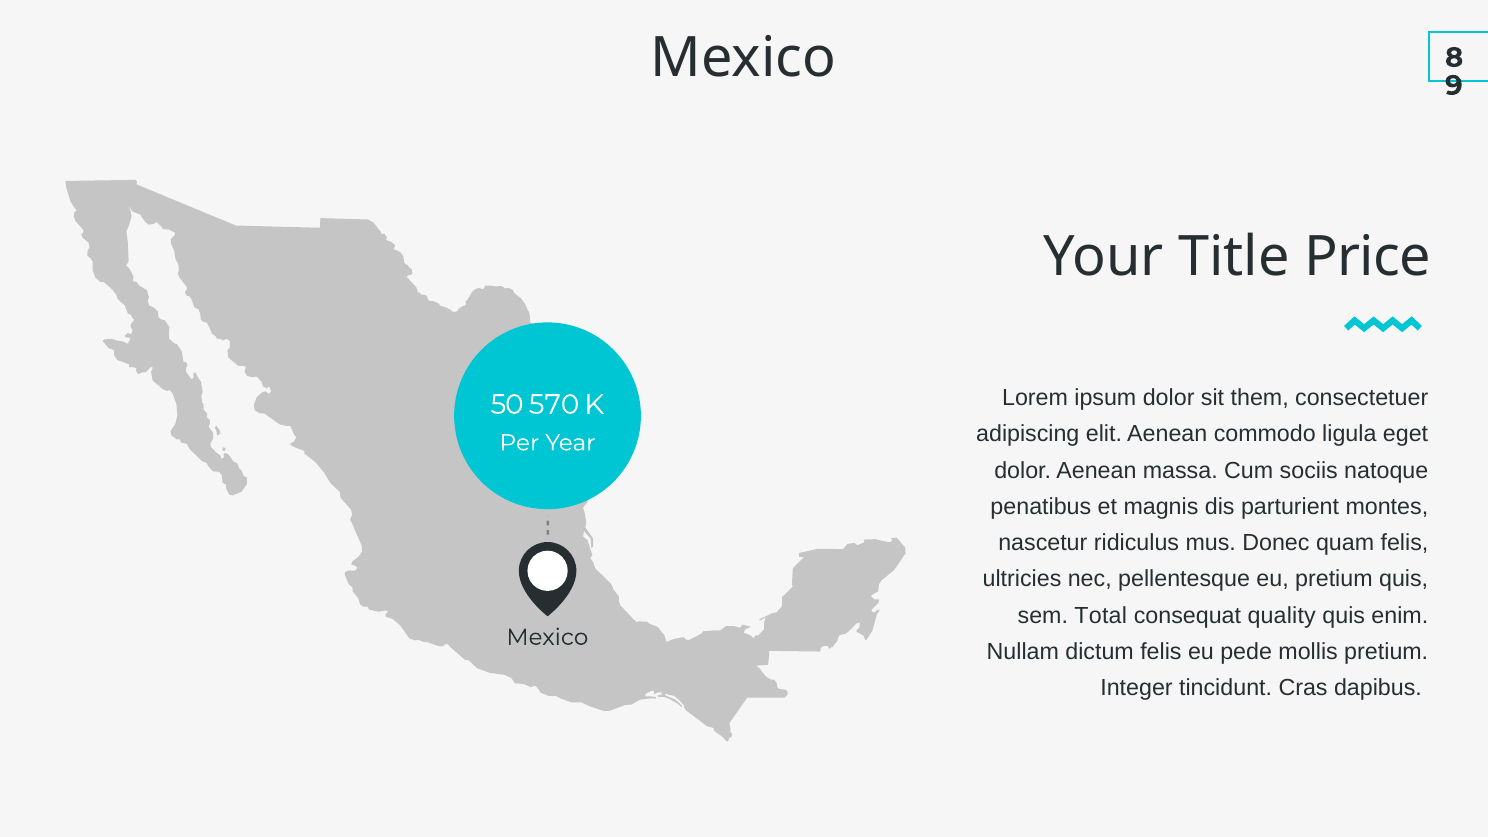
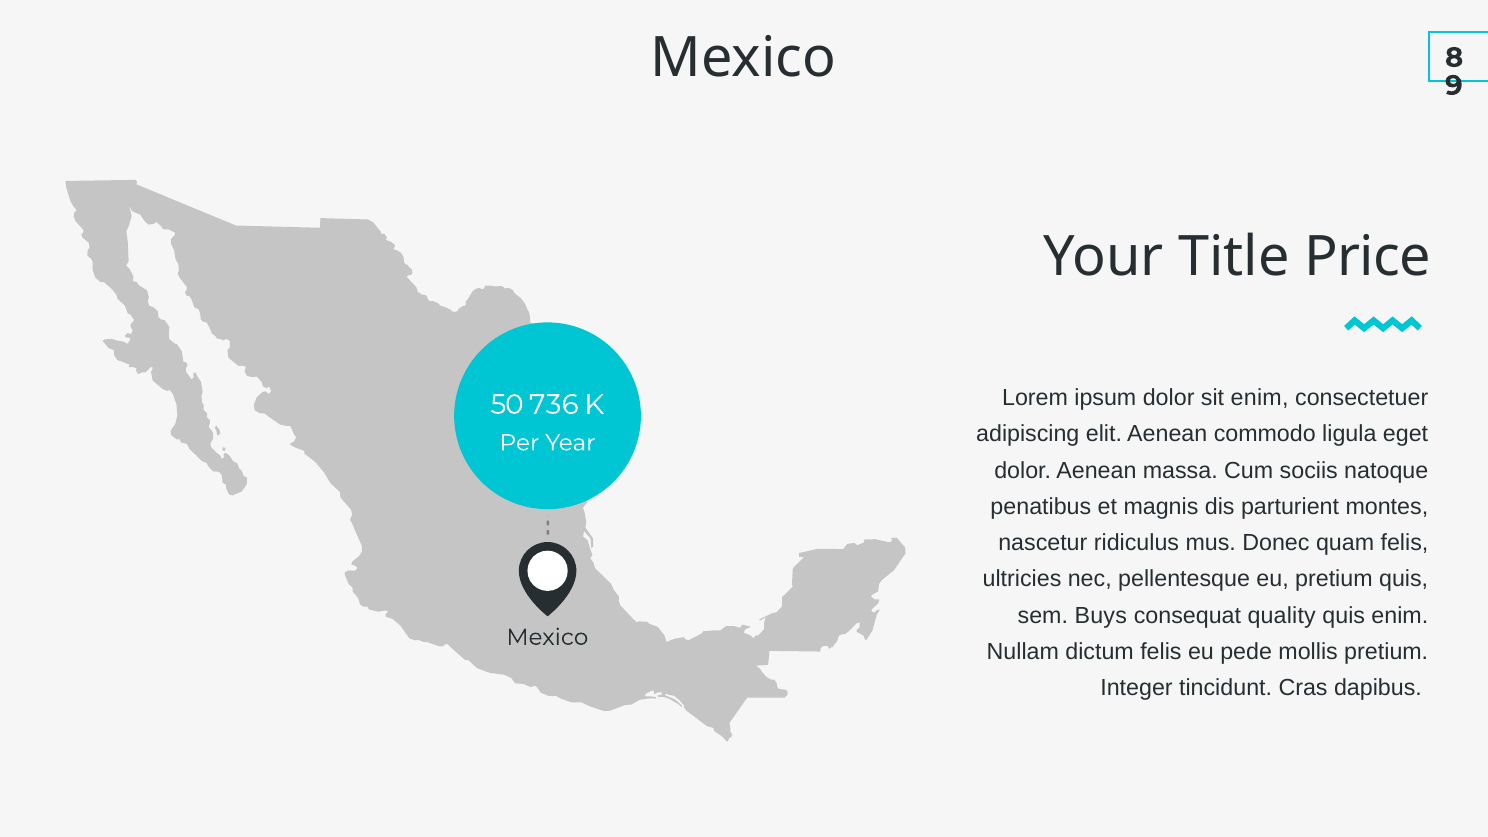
sit them: them -> enim
570: 570 -> 736
Total: Total -> Buys
